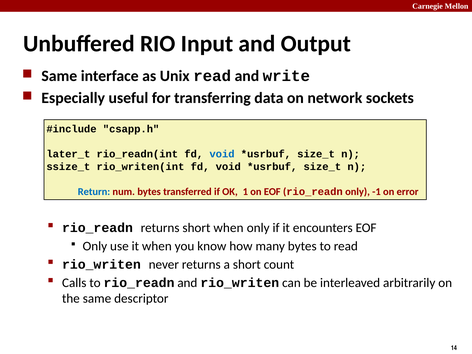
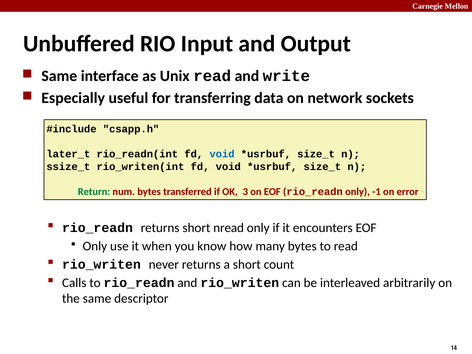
Return colour: blue -> green
1: 1 -> 3
short when: when -> nread
